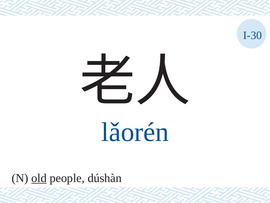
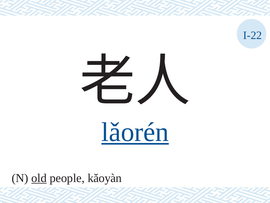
I-30: I-30 -> I-22
lǎorén underline: none -> present
dúshàn: dúshàn -> kǎoyàn
